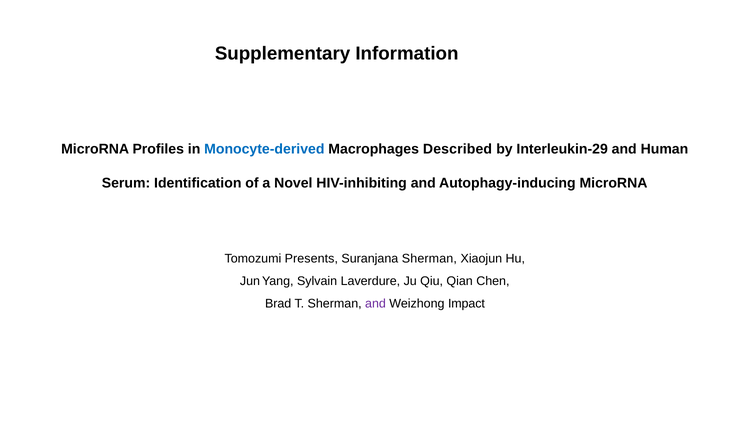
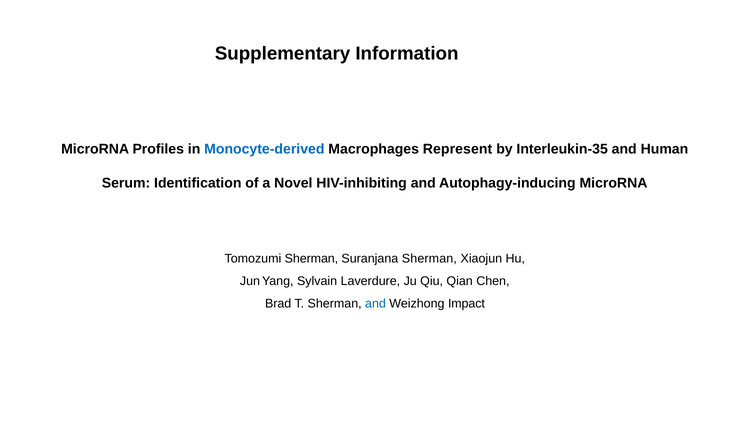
Described: Described -> Represent
Interleukin-29: Interleukin-29 -> Interleukin-35
Tomozumi Presents: Presents -> Sherman
and at (376, 304) colour: purple -> blue
